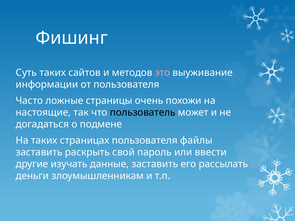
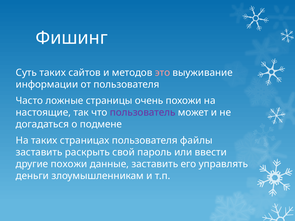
пользователь colour: black -> purple
другие изучать: изучать -> похожи
рассылать: рассылать -> управлять
